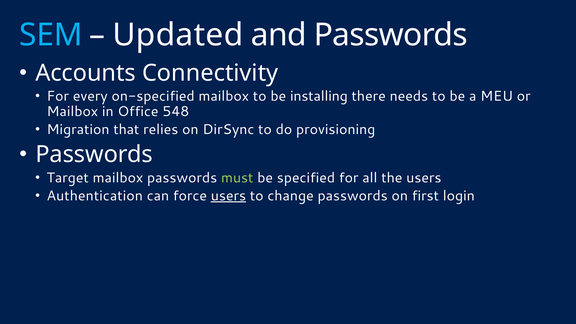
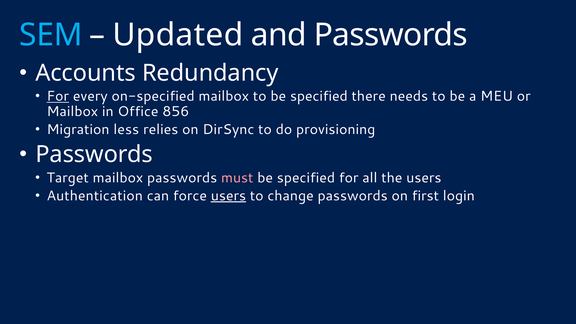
Connectivity: Connectivity -> Redundancy
For at (58, 96) underline: none -> present
to be installing: installing -> specified
548: 548 -> 856
that: that -> less
must colour: light green -> pink
